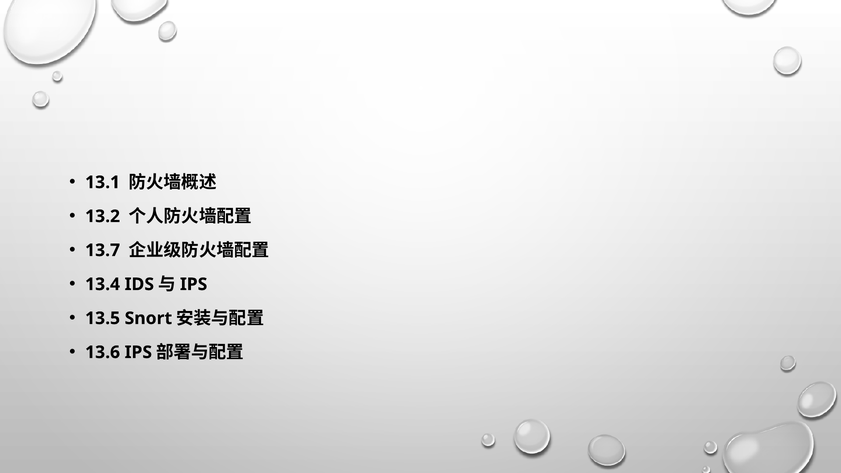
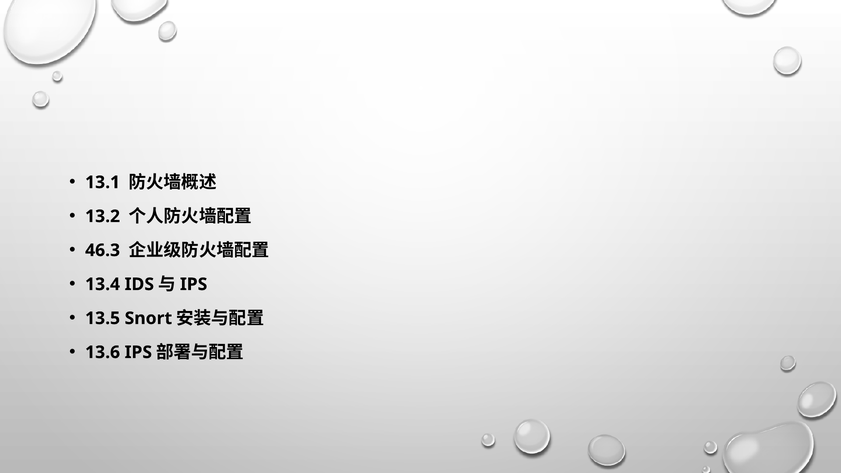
13.7: 13.7 -> 46.3
